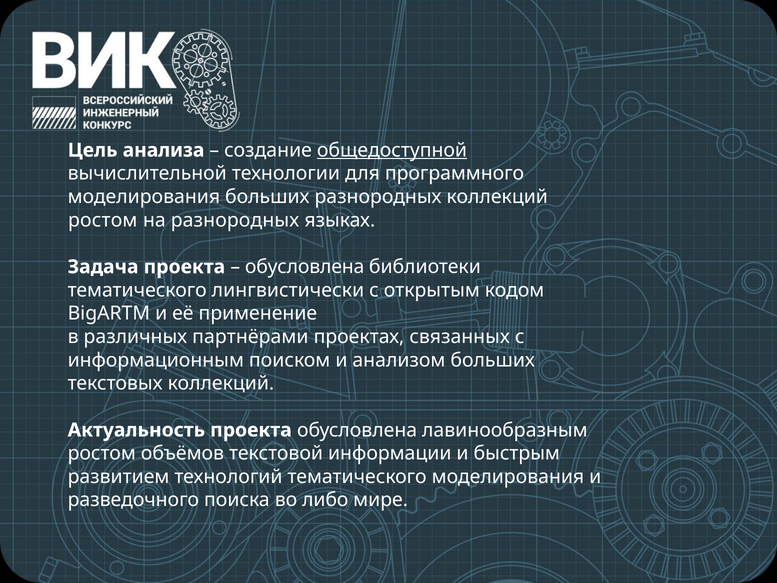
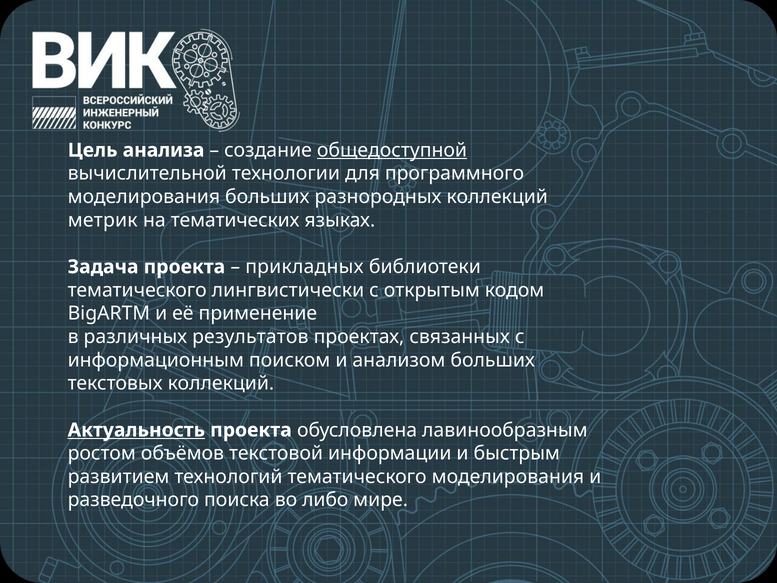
ростом at (103, 220): ростом -> метрик
на разнородных: разнородных -> тематических
обусловлена at (305, 267): обусловлена -> прикладных
партнёрами: партнёрами -> результатов
Актуальность underline: none -> present
